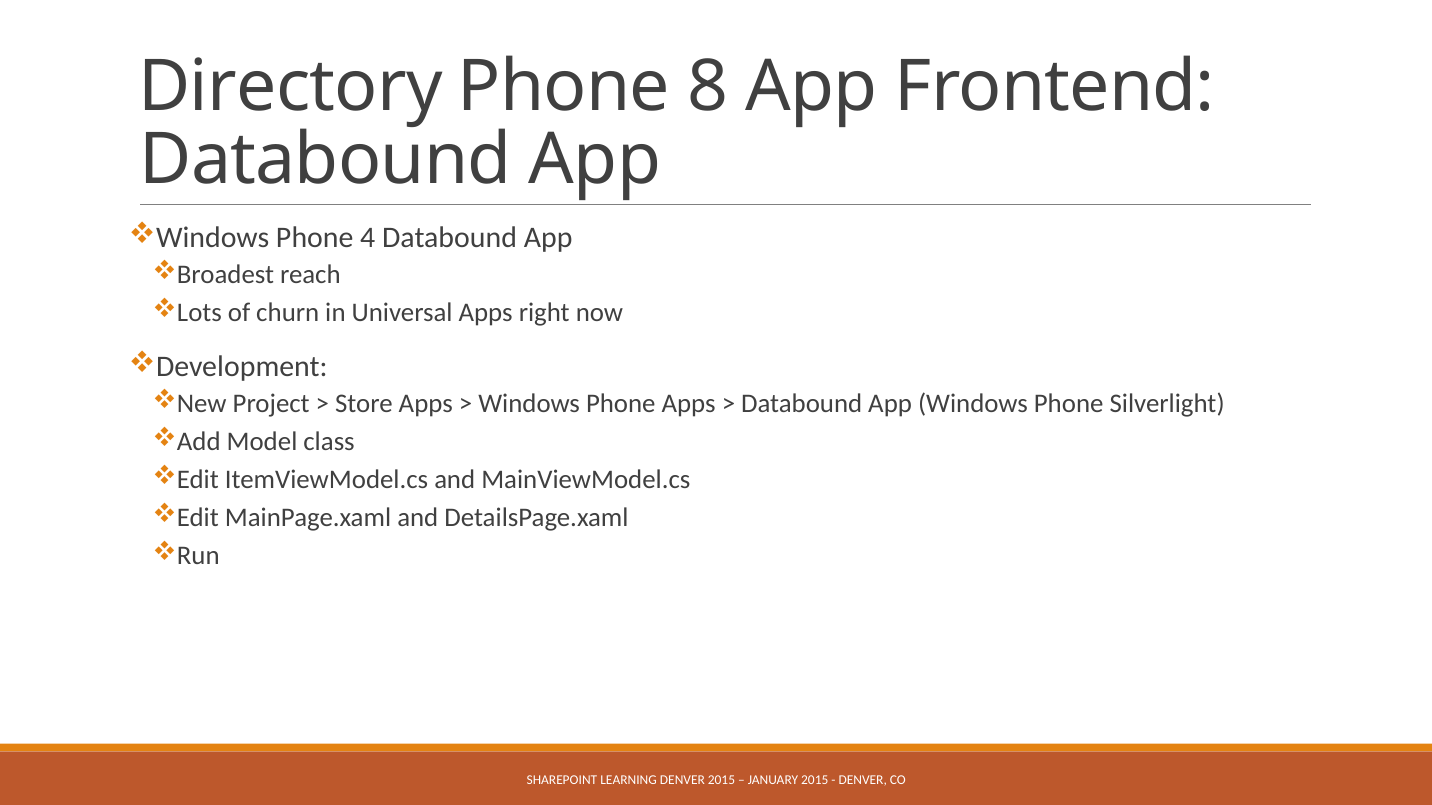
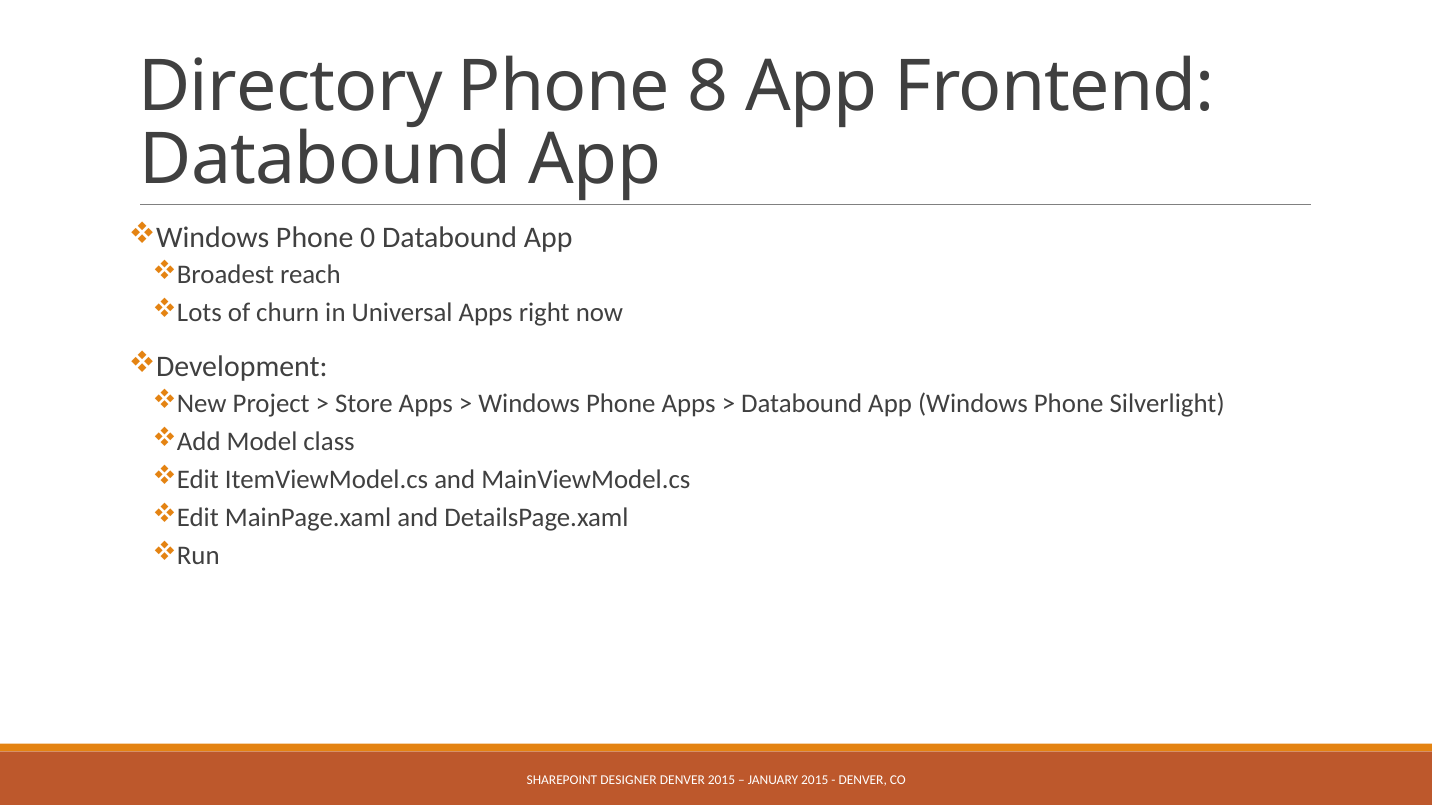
4: 4 -> 0
LEARNING: LEARNING -> DESIGNER
